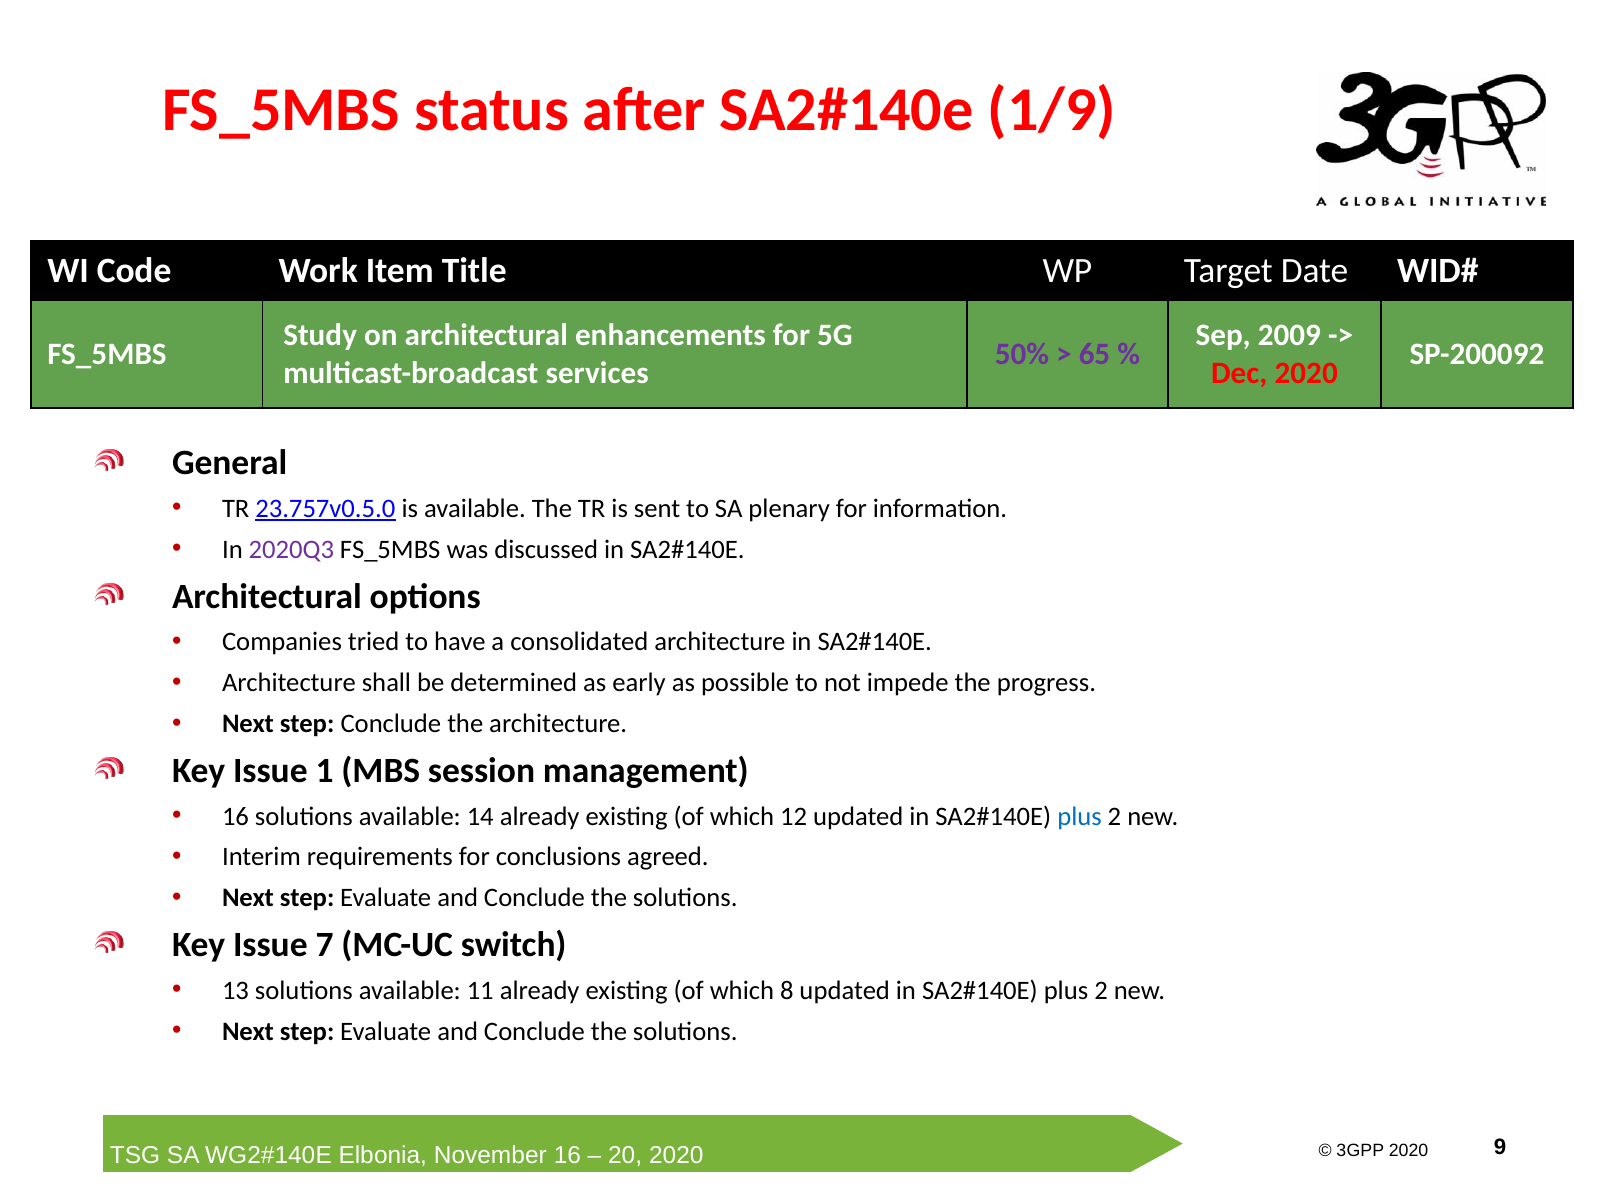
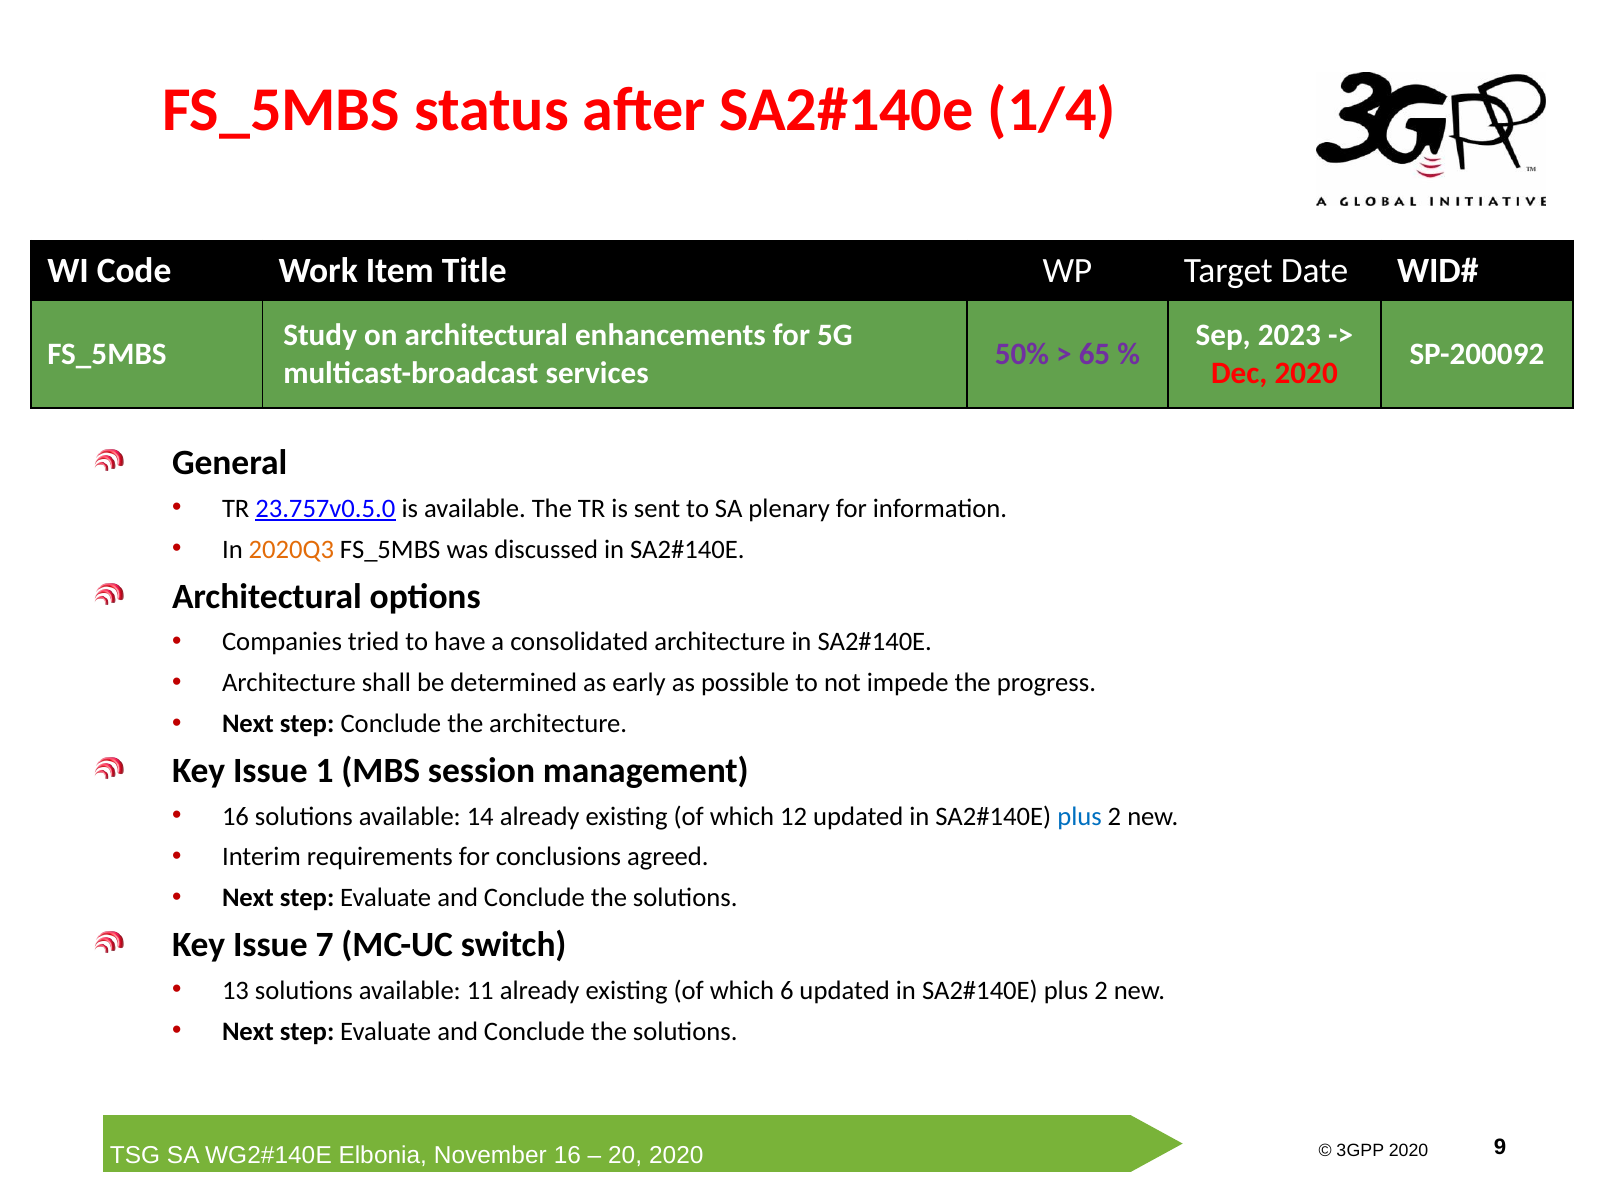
1/9: 1/9 -> 1/4
2009: 2009 -> 2023
2020Q3 colour: purple -> orange
8: 8 -> 6
